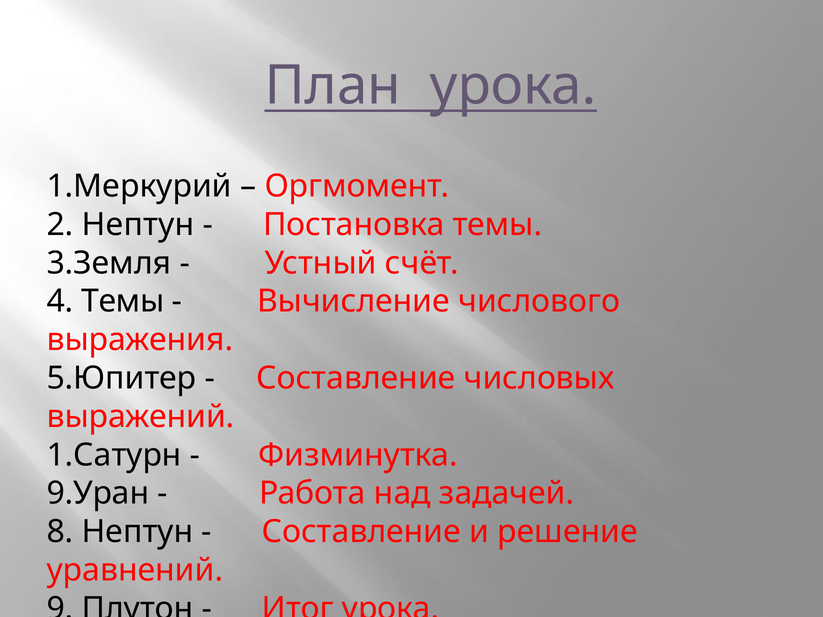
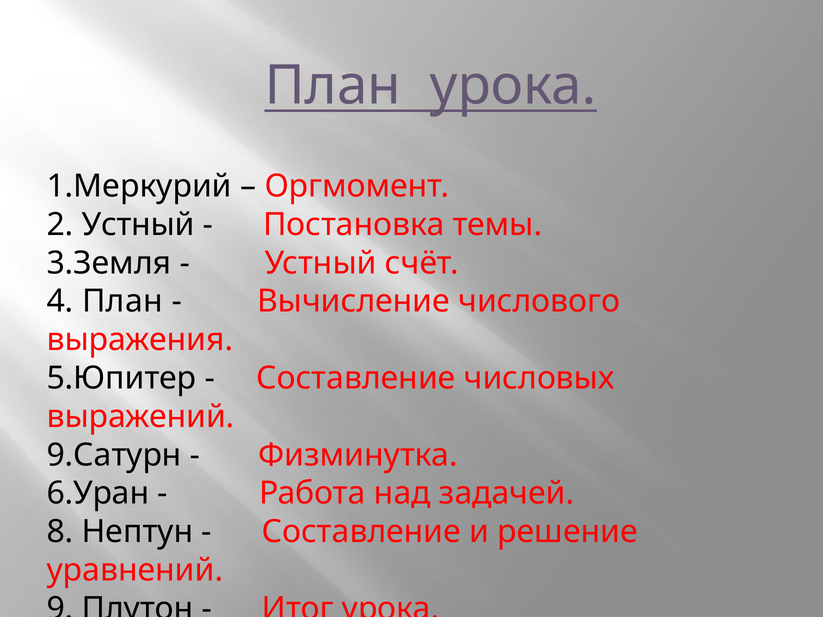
2 Нептун: Нептун -> Устный
4 Темы: Темы -> План
1.Сатурн: 1.Сатурн -> 9.Сатурн
9.Уран: 9.Уран -> 6.Уран
